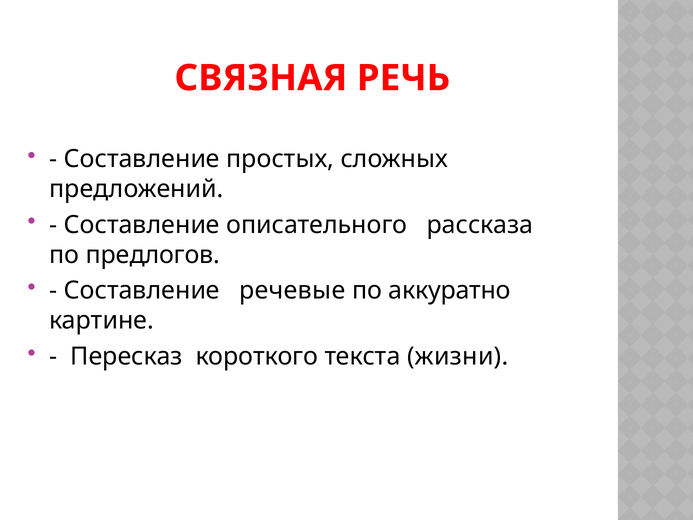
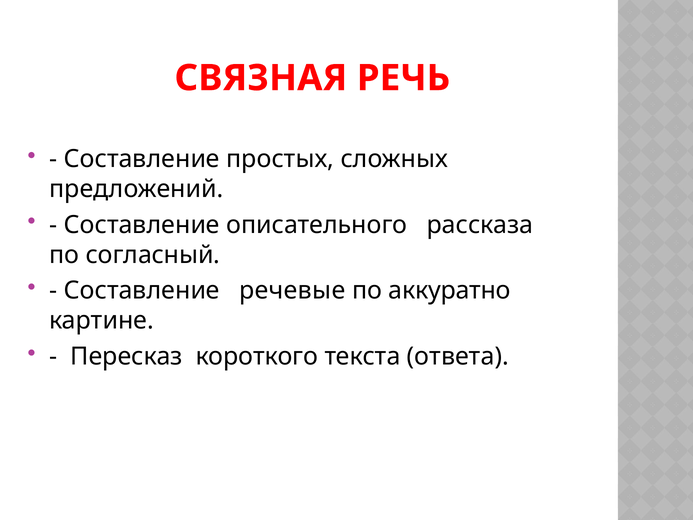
предлогов: предлогов -> согласный
жизни: жизни -> ответа
